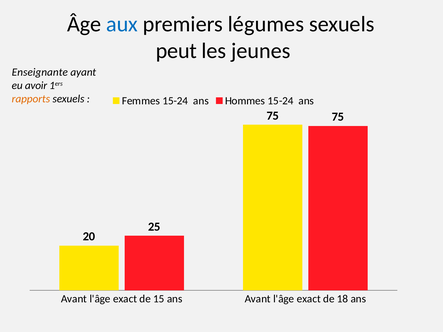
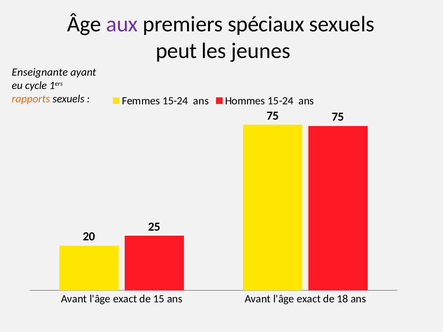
aux colour: blue -> purple
légumes: légumes -> spéciaux
avoir: avoir -> cycle
